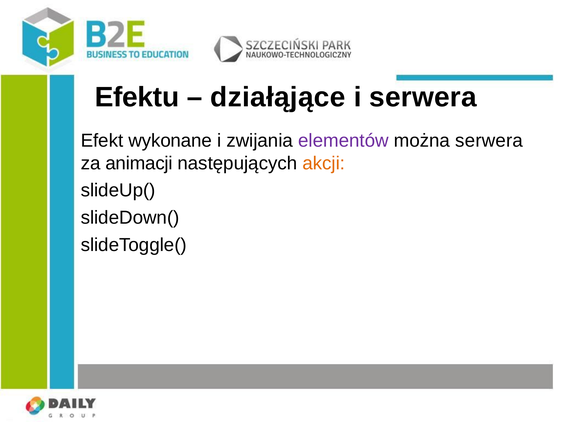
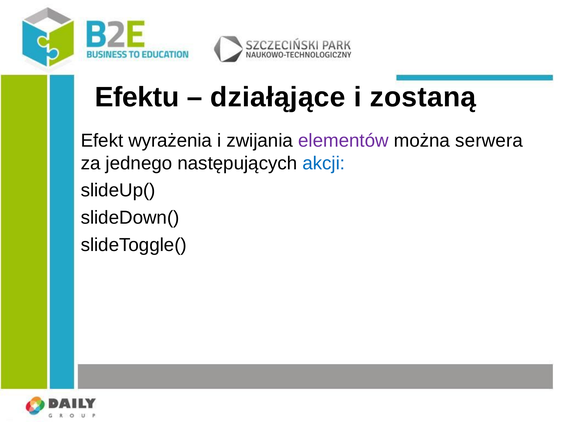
i serwera: serwera -> zostaną
wykonane: wykonane -> wyrażenia
animacji: animacji -> jednego
akcji colour: orange -> blue
